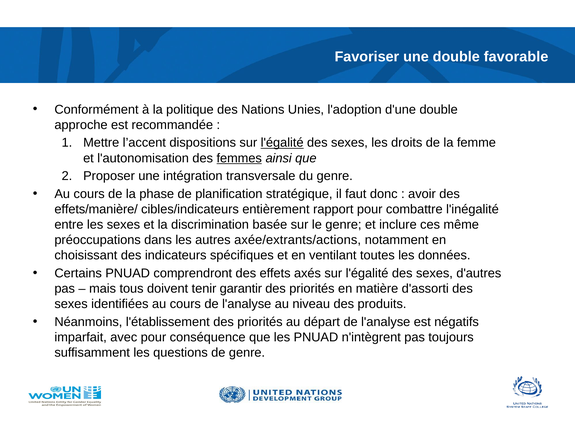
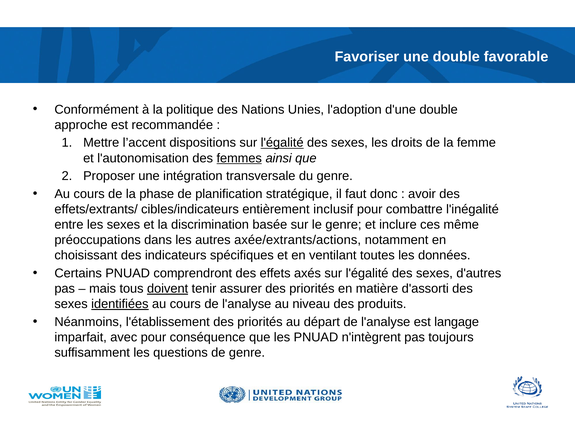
effets/manière/: effets/manière/ -> effets/extrants/
rapport: rapport -> inclusif
doivent underline: none -> present
garantir: garantir -> assurer
identifiées underline: none -> present
négatifs: négatifs -> langage
